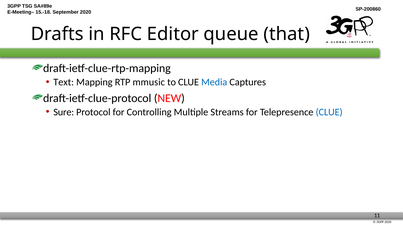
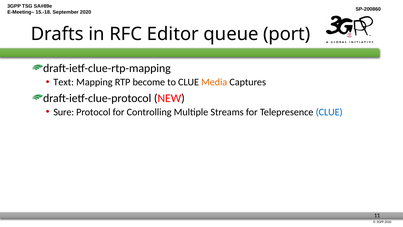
that: that -> port
mmusic: mmusic -> become
Media colour: blue -> orange
